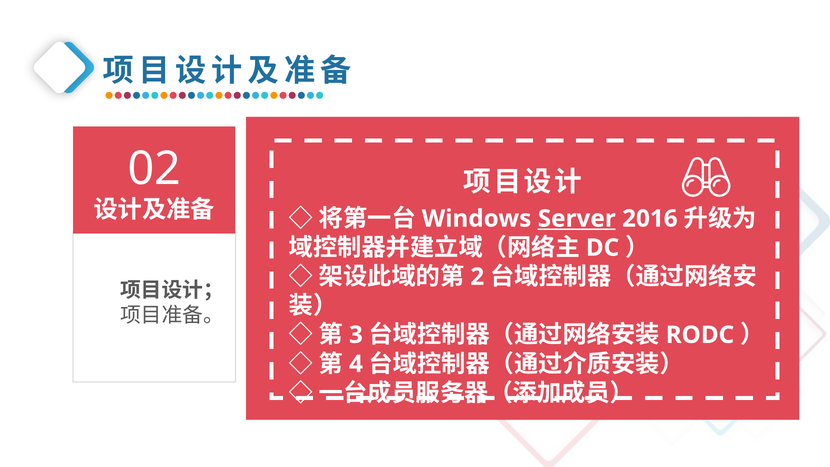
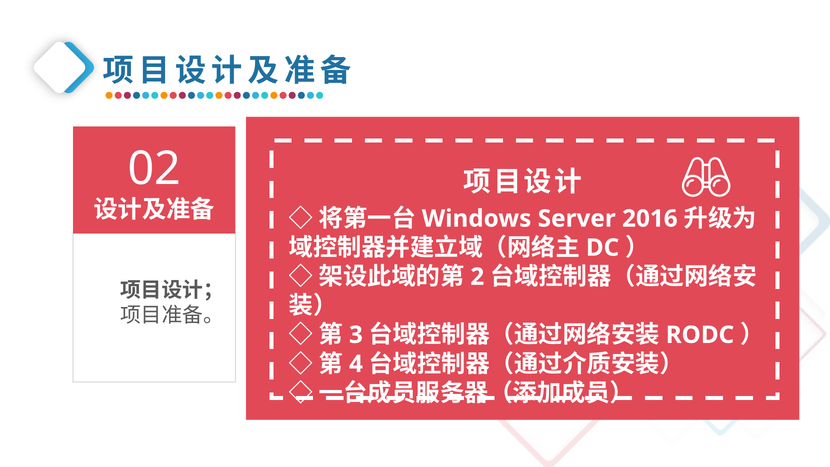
Server underline: present -> none
